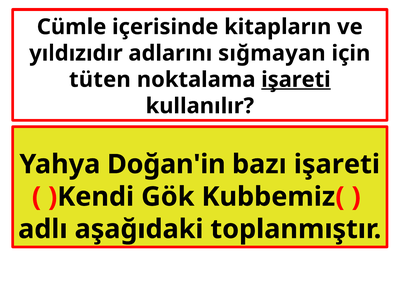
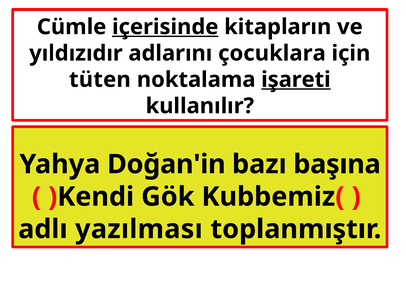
içerisinde underline: none -> present
sığmayan: sığmayan -> çocuklara
bazı işareti: işareti -> başına
aşağıdaki: aşağıdaki -> yazılması
